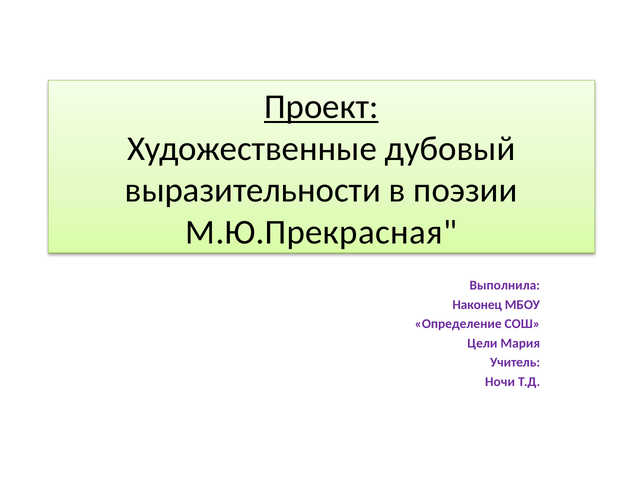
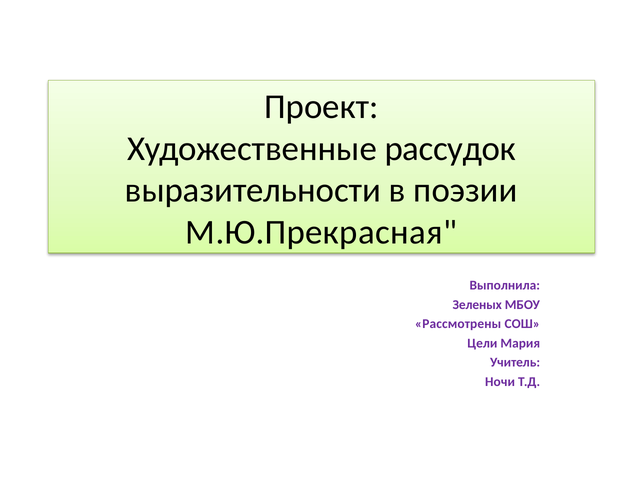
Проект underline: present -> none
дубовый: дубовый -> рассудок
Наконец: Наконец -> Зеленых
Определение: Определение -> Рассмотрены
